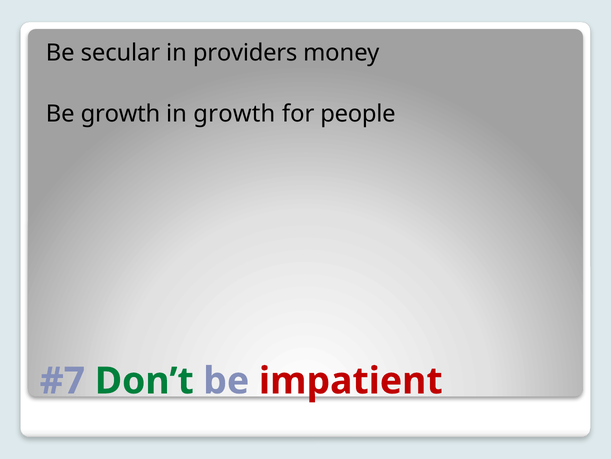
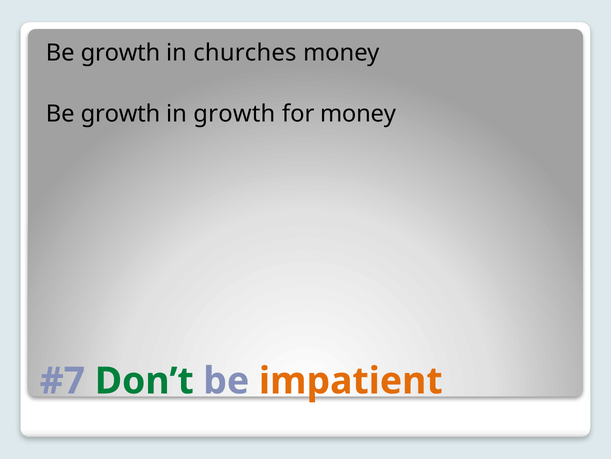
secular at (120, 53): secular -> growth
providers: providers -> churches
for people: people -> money
impatient colour: red -> orange
